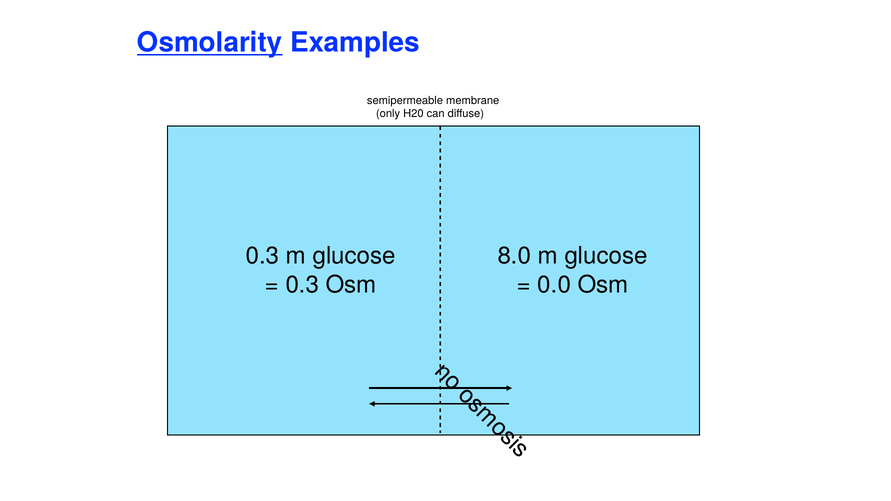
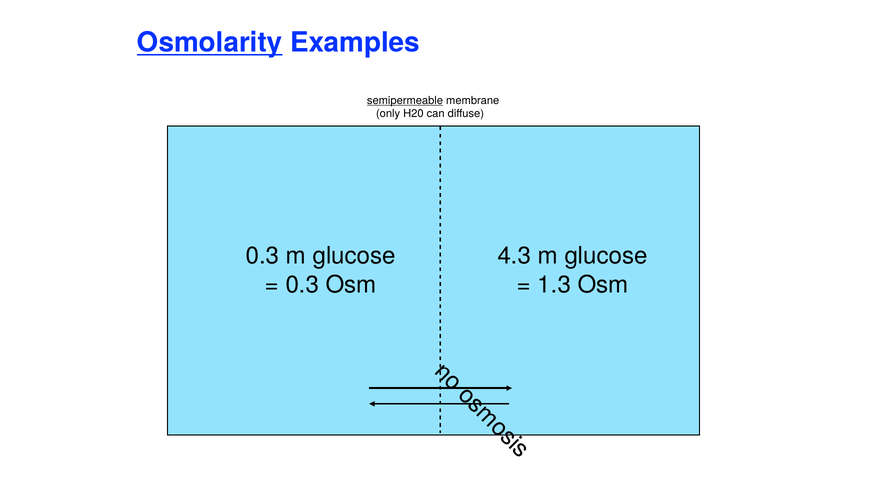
semipermeable underline: none -> present
8.0: 8.0 -> 4.3
0.0: 0.0 -> 1.3
